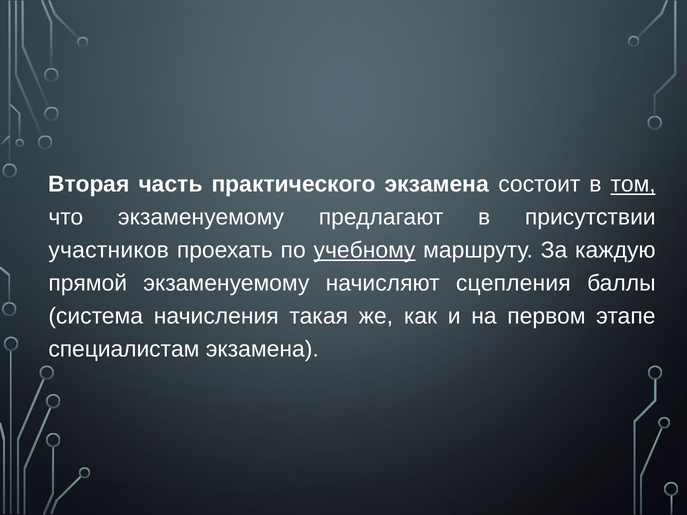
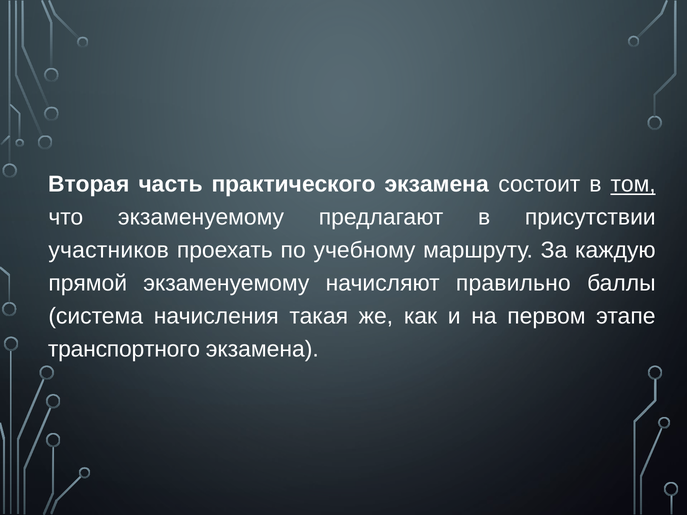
учебному underline: present -> none
сцепления: сцепления -> правильно
специалистам: специалистам -> транспортного
